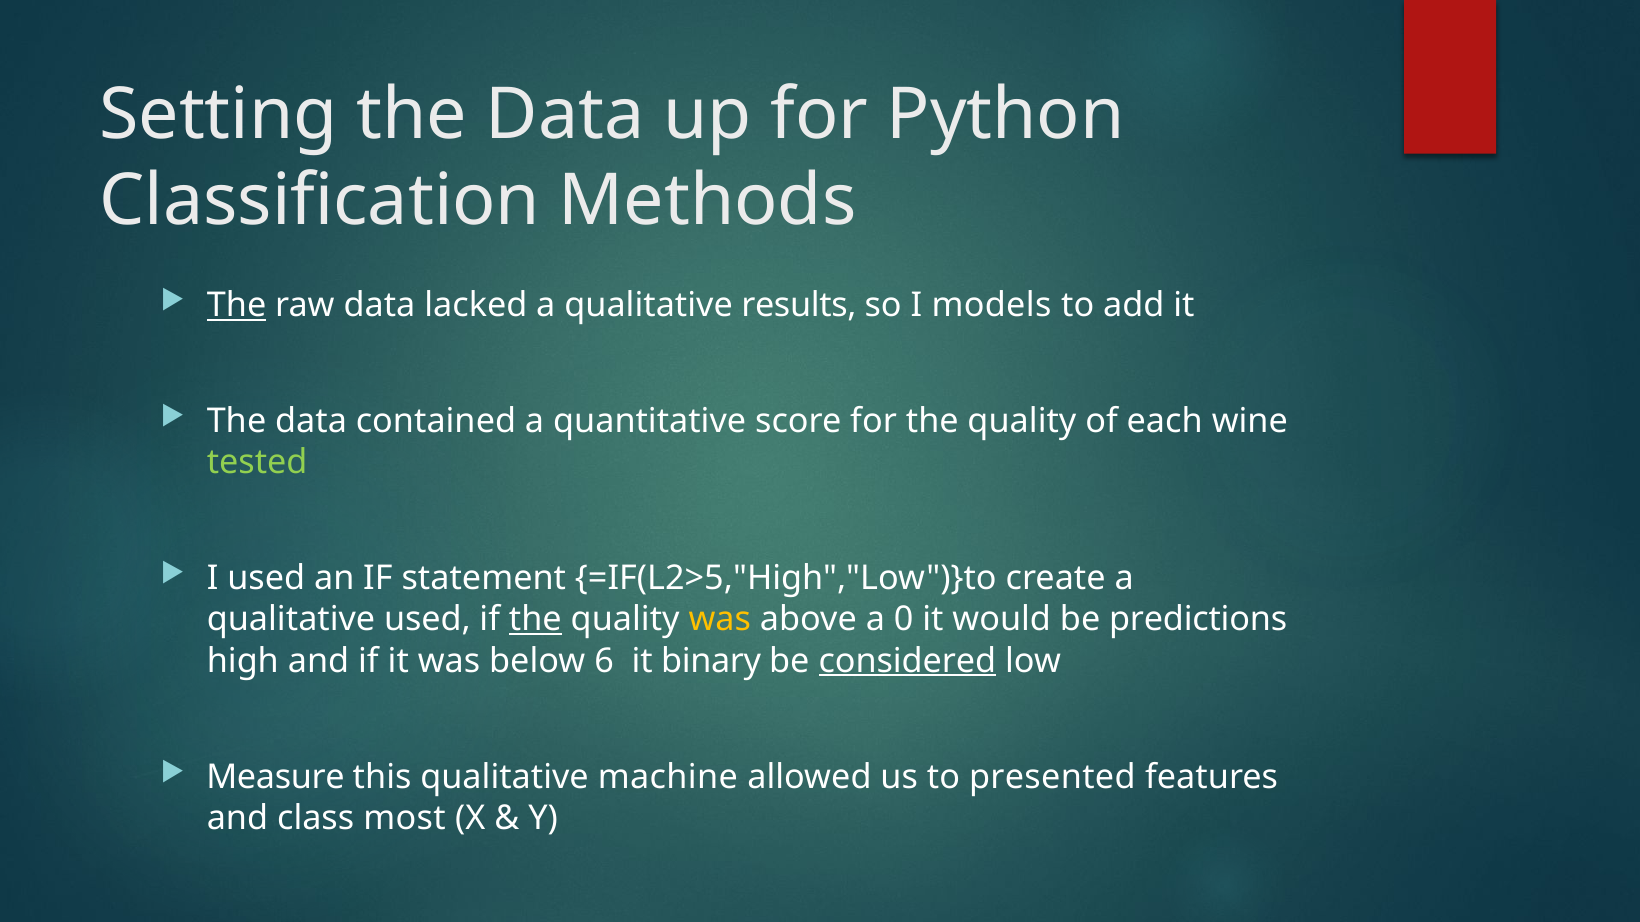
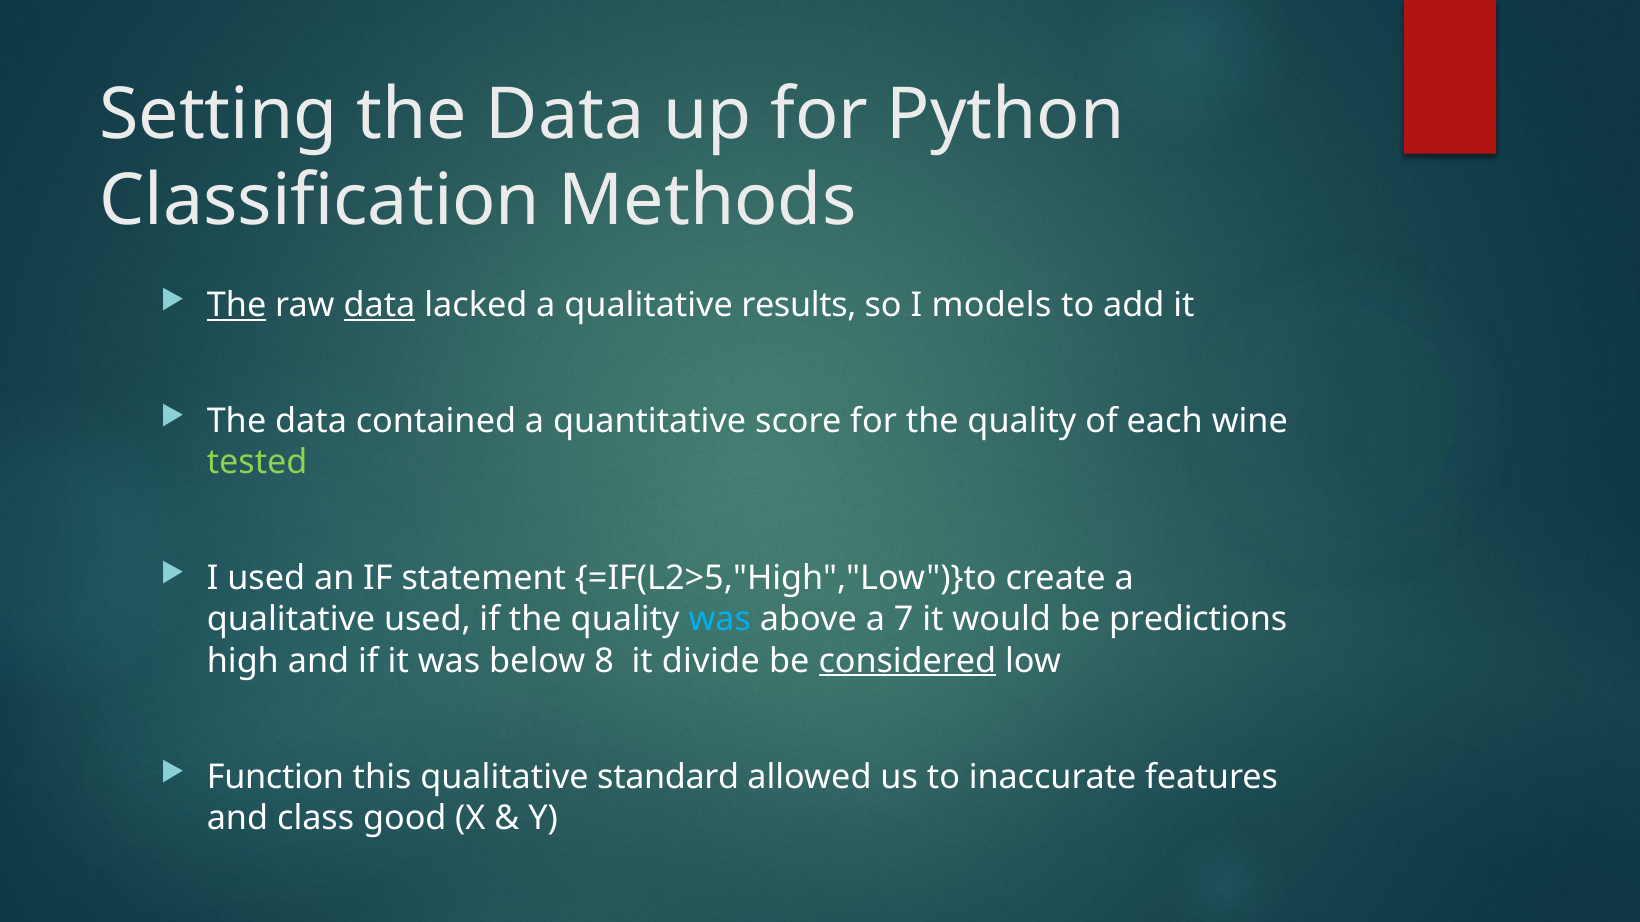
data at (379, 305) underline: none -> present
the at (535, 620) underline: present -> none
was at (720, 620) colour: yellow -> light blue
0: 0 -> 7
6: 6 -> 8
binary: binary -> divide
Measure: Measure -> Function
machine: machine -> standard
presented: presented -> inaccurate
most: most -> good
